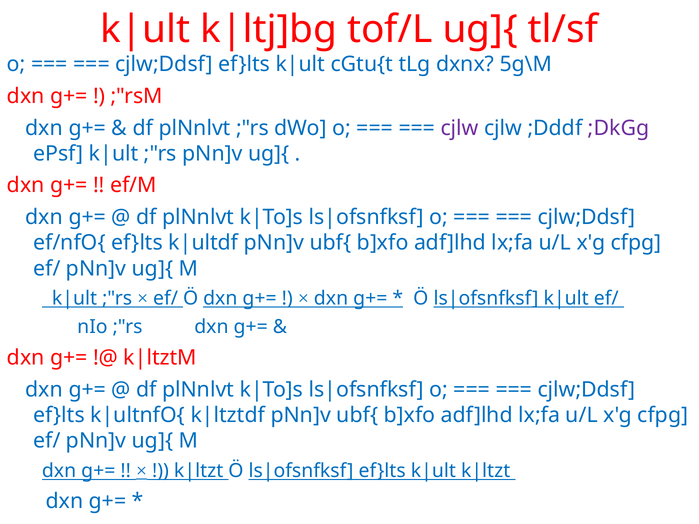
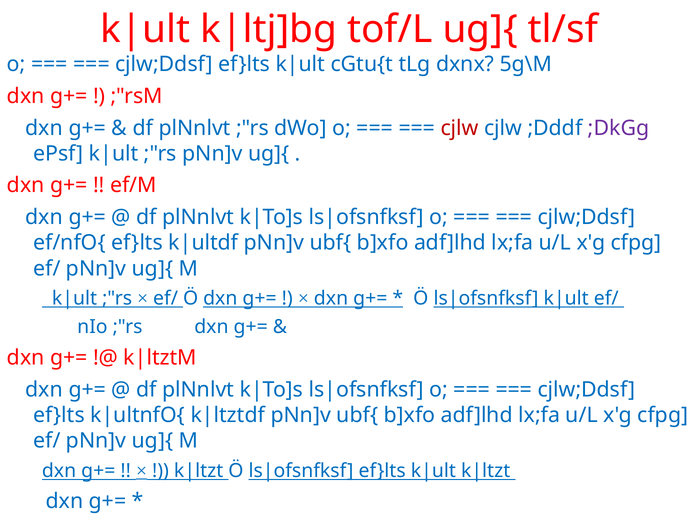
cjlw at (460, 128) colour: purple -> red
